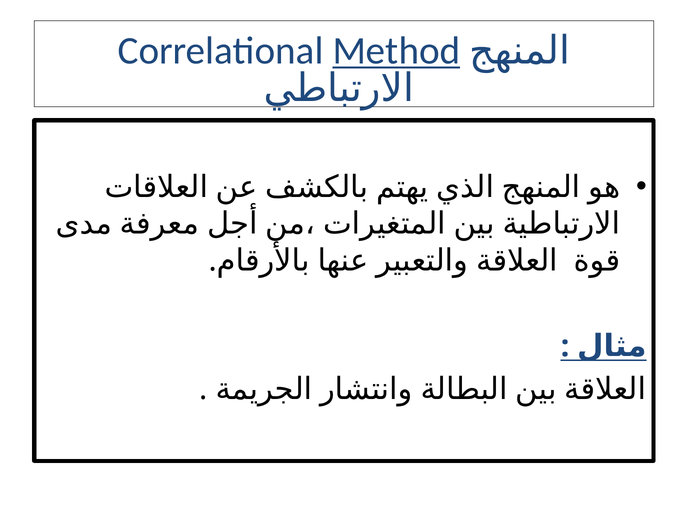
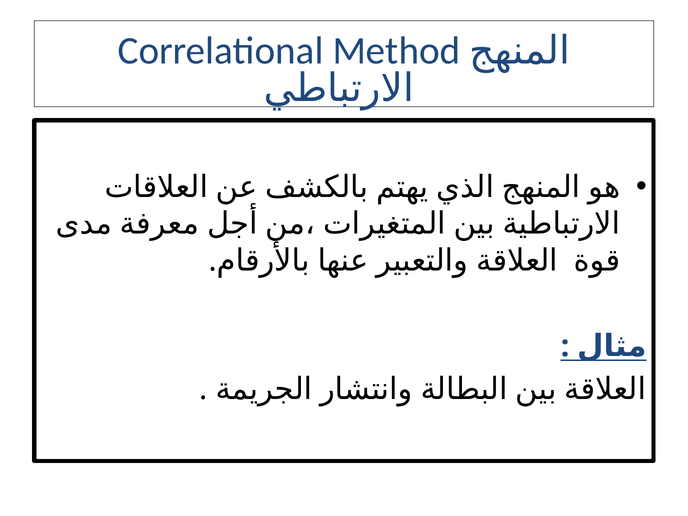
Method underline: present -> none
